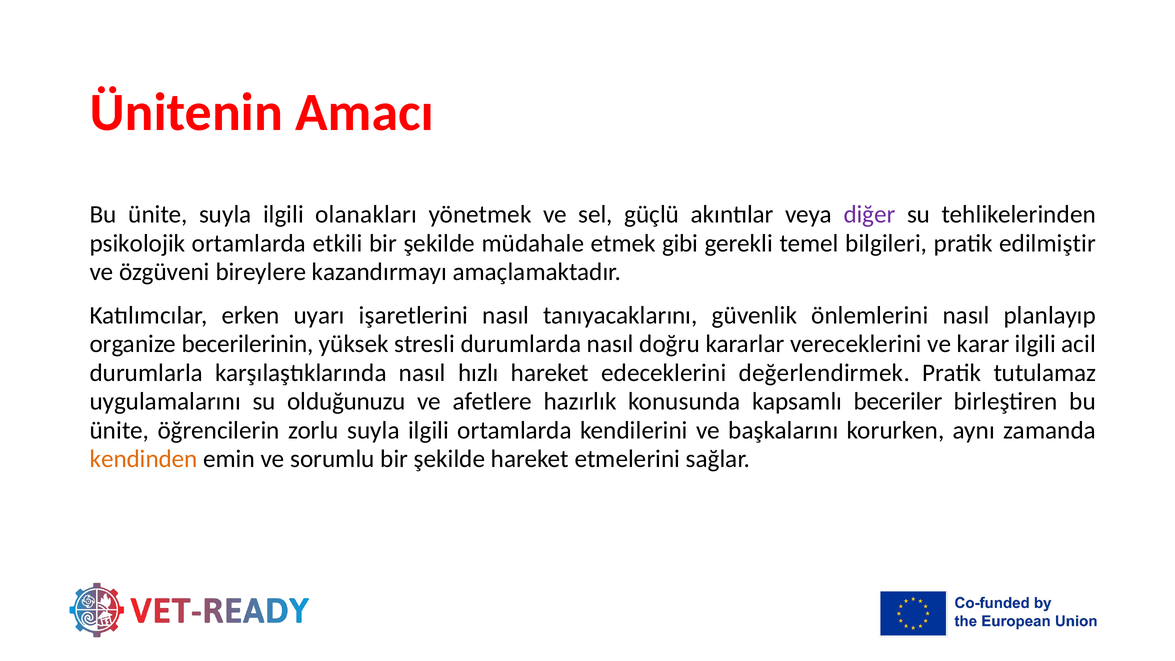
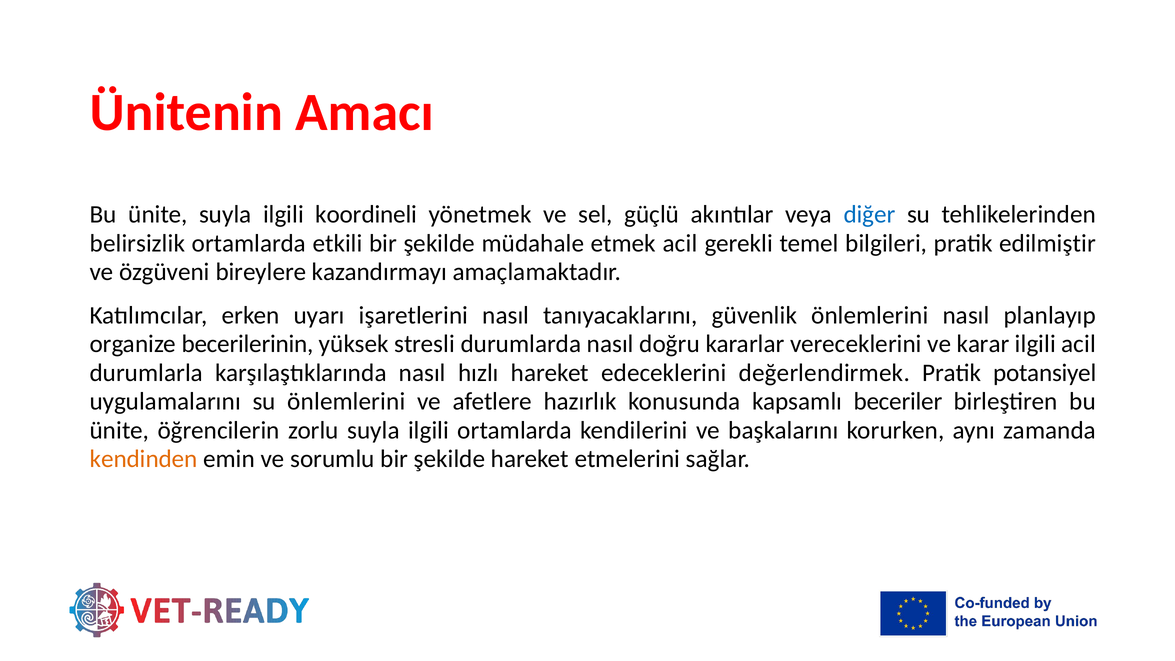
olanakları: olanakları -> koordineli
diğer colour: purple -> blue
psikolojik: psikolojik -> belirsizlik
etmek gibi: gibi -> acil
tutulamaz: tutulamaz -> potansiyel
su olduğunuzu: olduğunuzu -> önlemlerini
